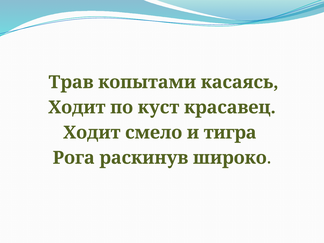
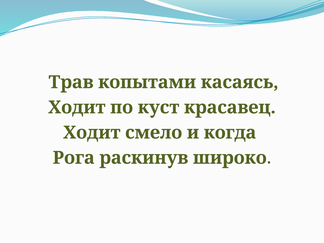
тигра: тигра -> когда
